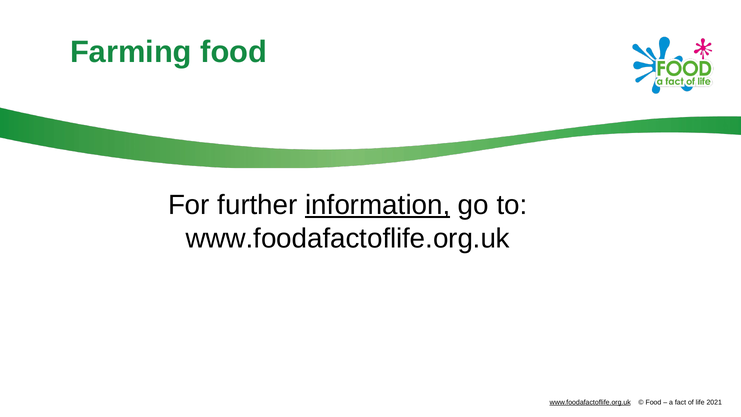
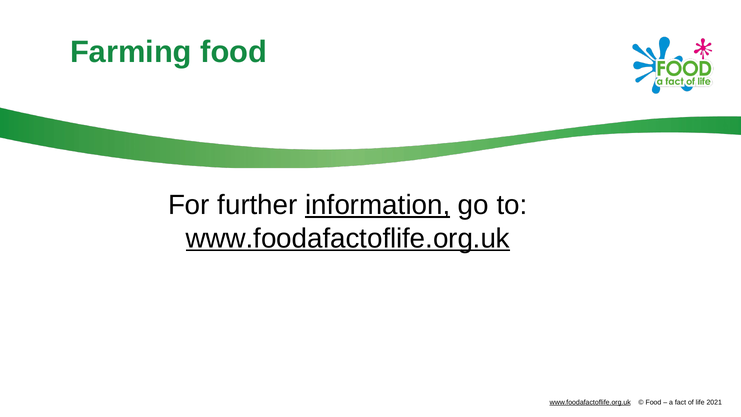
www.foodafactoflife.org.uk at (348, 238) underline: none -> present
